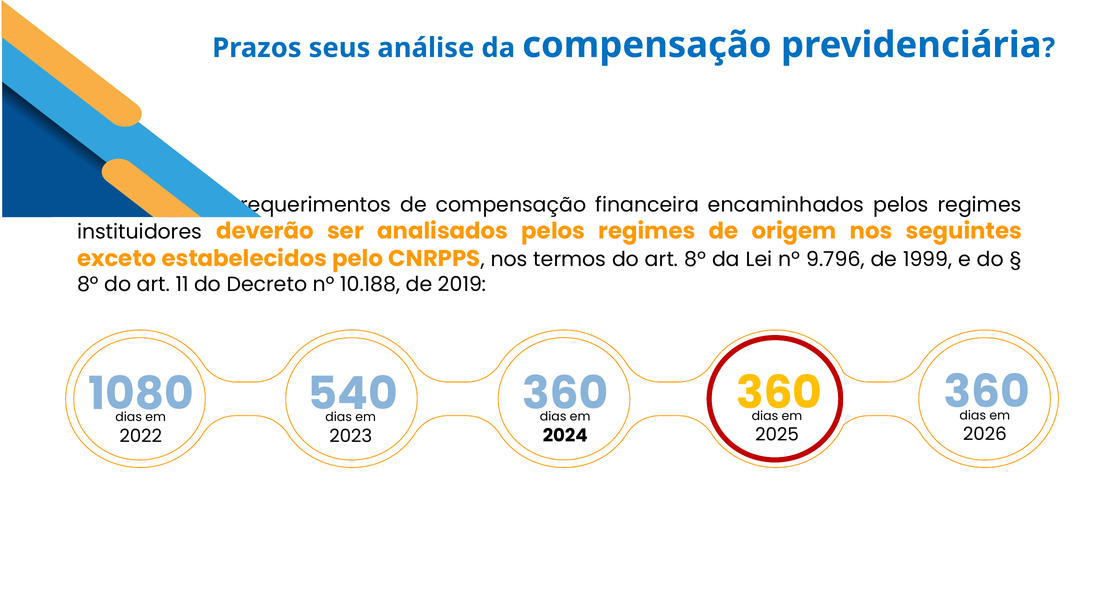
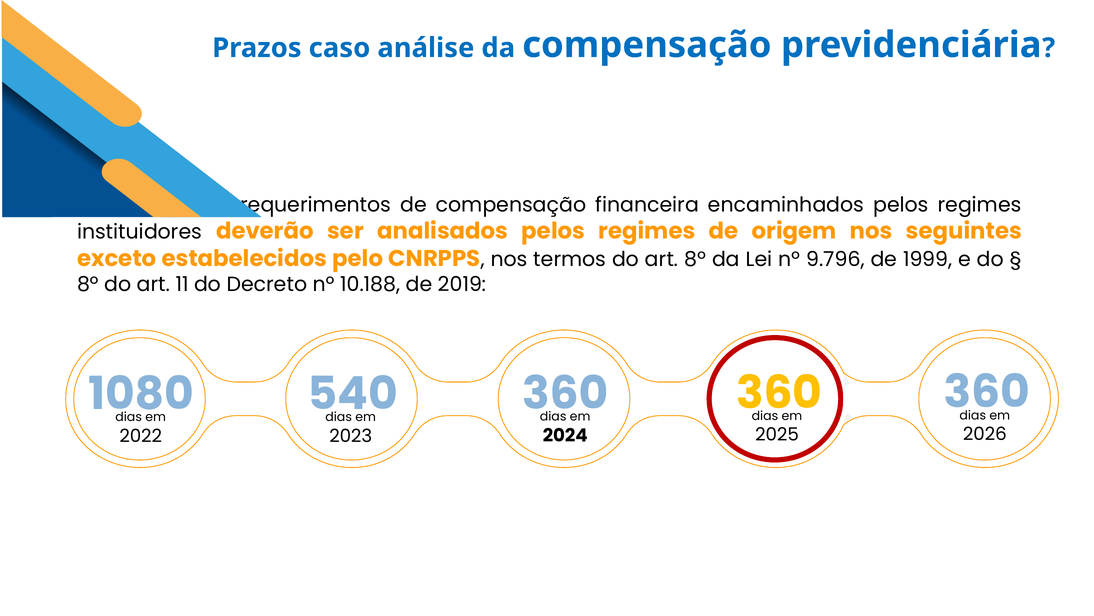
seus: seus -> caso
